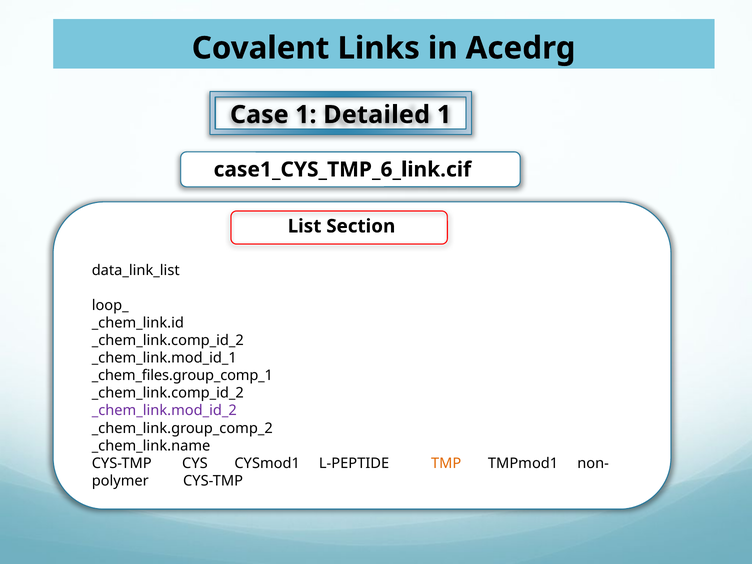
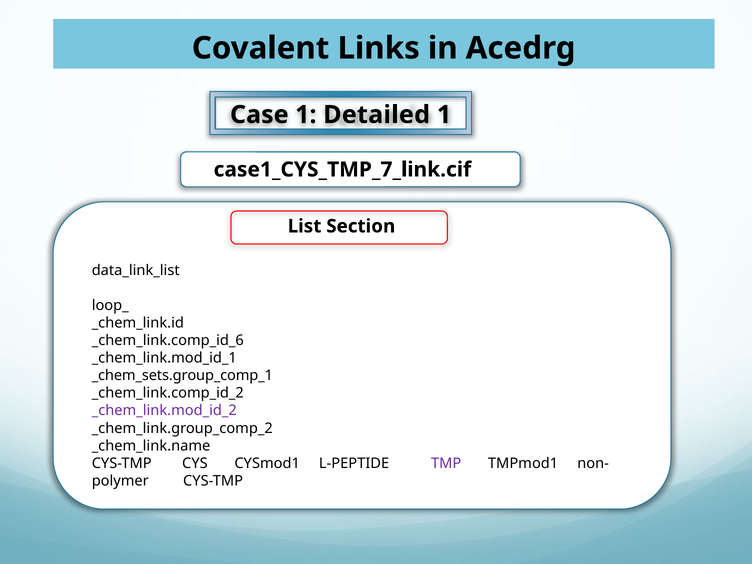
case1_CYS_TMP_6_link.cif: case1_CYS_TMP_6_link.cif -> case1_CYS_TMP_7_link.cif
_chem_link.comp_id_2 at (168, 340): _chem_link.comp_id_2 -> _chem_link.comp_id_6
_chem_files.group_comp_1: _chem_files.group_comp_1 -> _chem_sets.group_comp_1
TMP colour: orange -> purple
